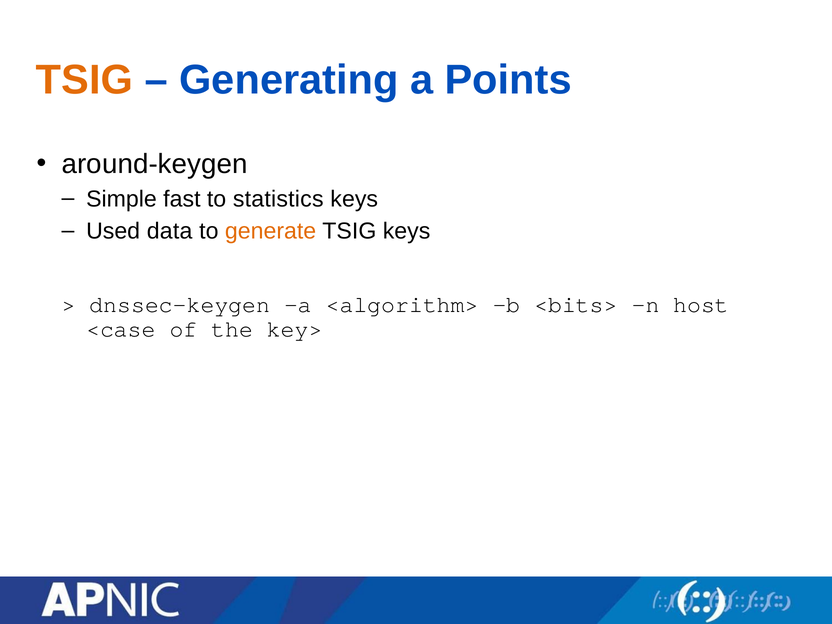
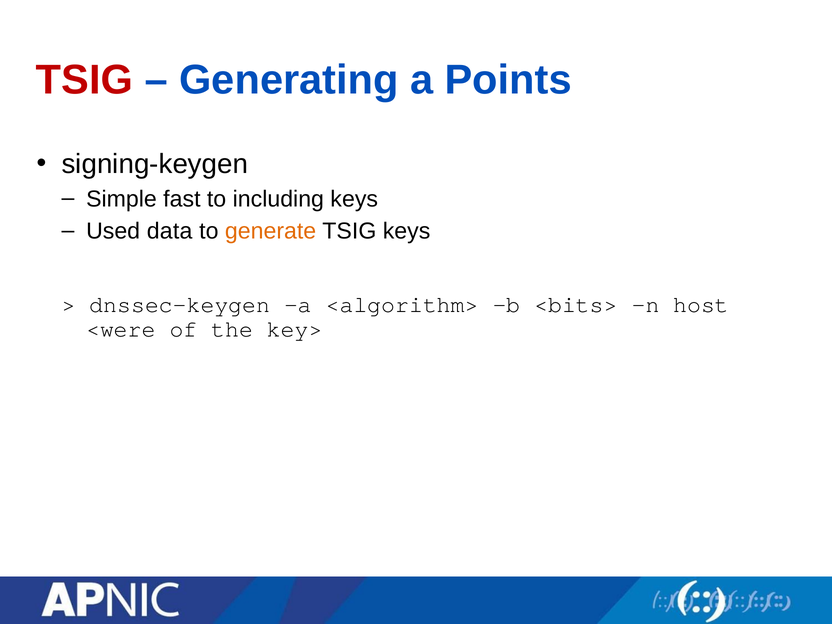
TSIG at (84, 80) colour: orange -> red
around-keygen: around-keygen -> signing-keygen
statistics: statistics -> including
<case: <case -> <were
